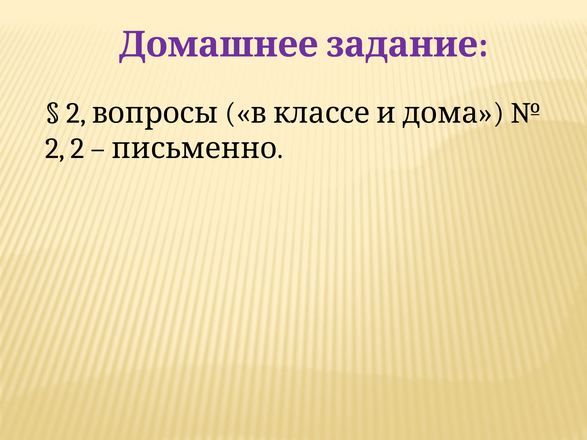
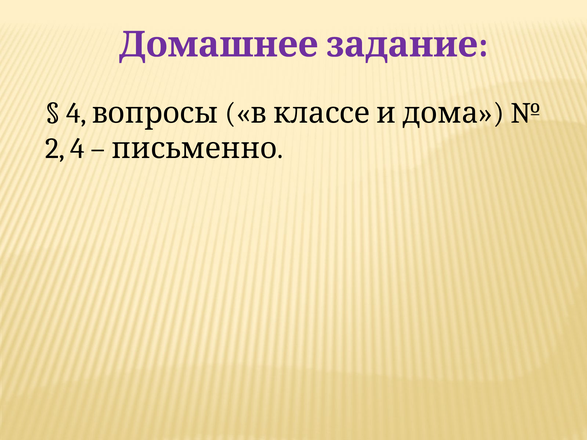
2 at (76, 113): 2 -> 4
2 2: 2 -> 4
